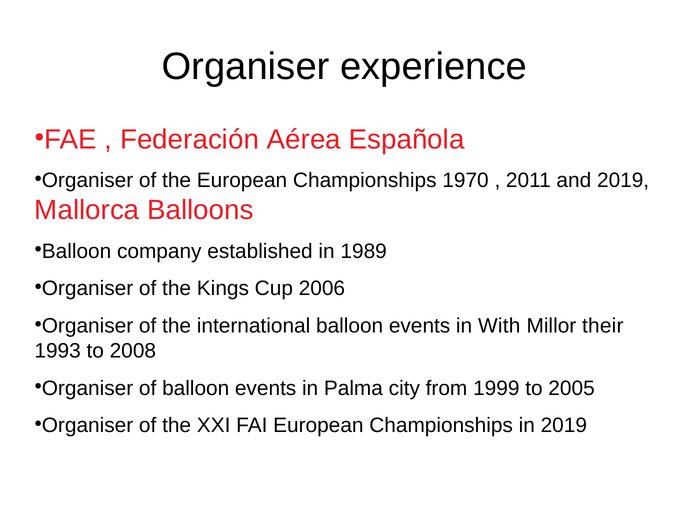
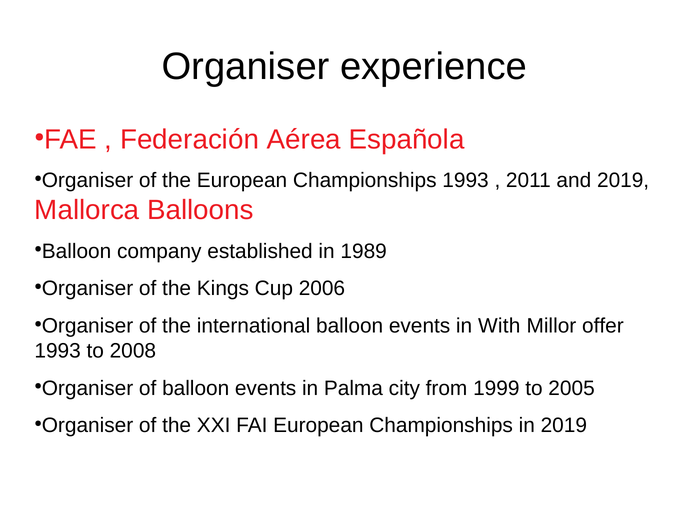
Championships 1970: 1970 -> 1993
their: their -> offer
